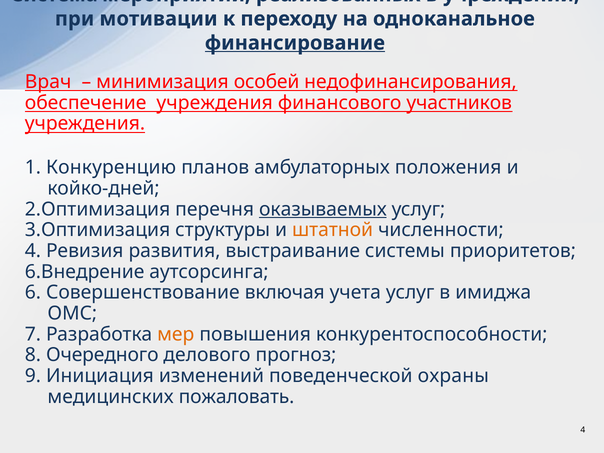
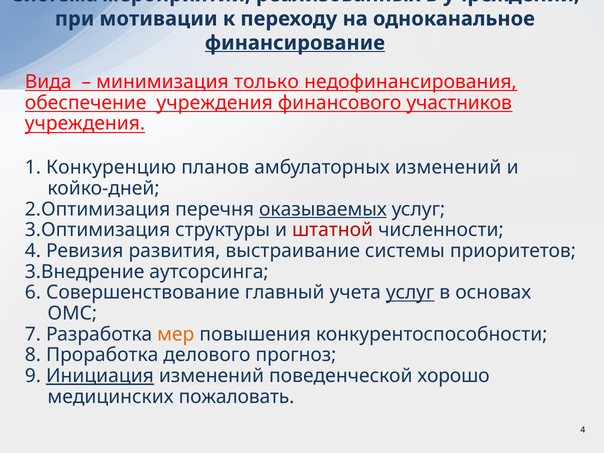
Врач: Врач -> Вида
особей: особей -> только
амбулаторных положения: положения -> изменений
штатной colour: orange -> red
6.Внедрение: 6.Внедрение -> 3.Внедрение
включая: включая -> главный
услуг at (410, 293) underline: none -> present
имиджа: имиджа -> основах
Очередного: Очередного -> Проработка
Инициация underline: none -> present
охраны: охраны -> хорошо
